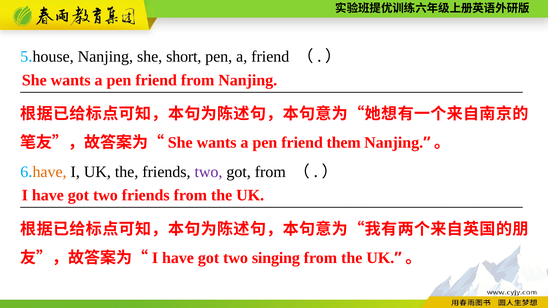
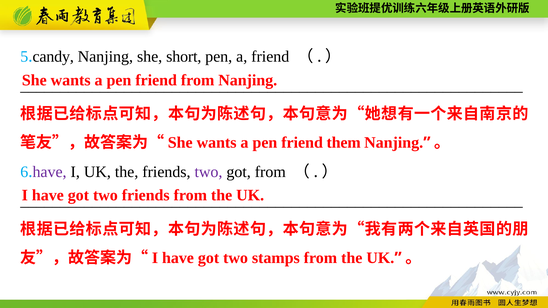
house: house -> candy
have at (50, 172) colour: orange -> purple
singing: singing -> stamps
